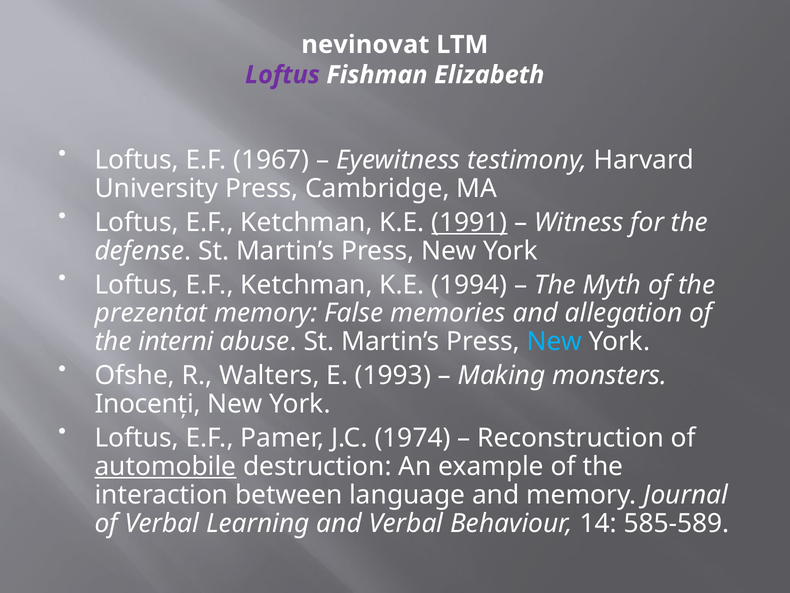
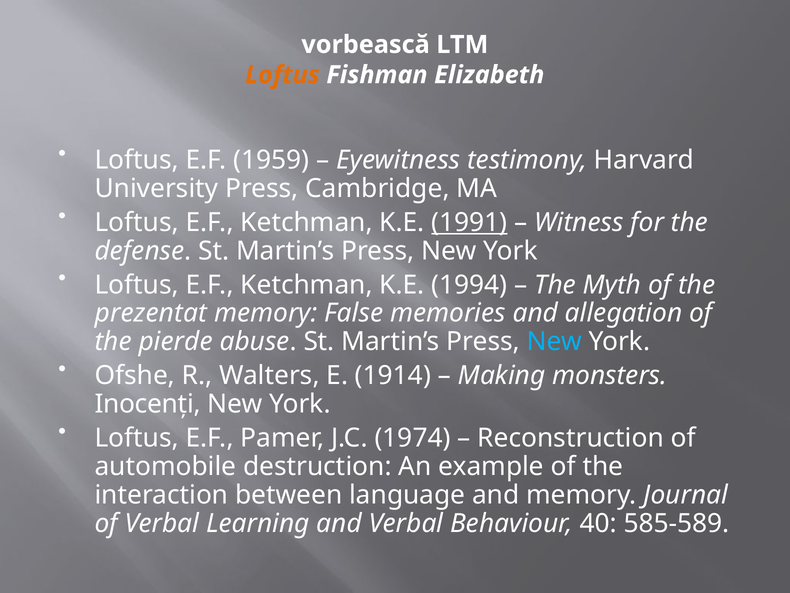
nevinovat: nevinovat -> vorbească
Loftus at (282, 75) colour: purple -> orange
1967: 1967 -> 1959
interni: interni -> pierde
1993: 1993 -> 1914
automobile underline: present -> none
14: 14 -> 40
